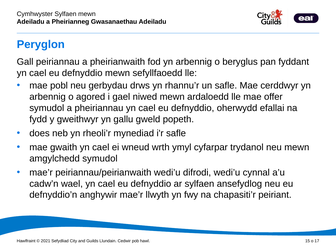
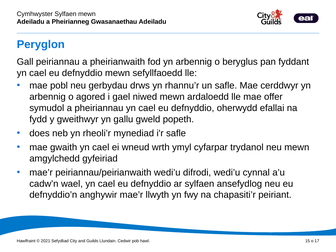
amgylchedd symudol: symudol -> gyfeiriad
